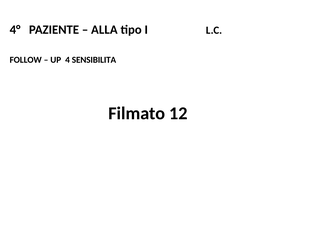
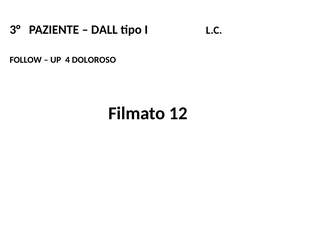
4°: 4° -> 3°
ALLA: ALLA -> DALL
SENSIBILITA: SENSIBILITA -> DOLOROSO
